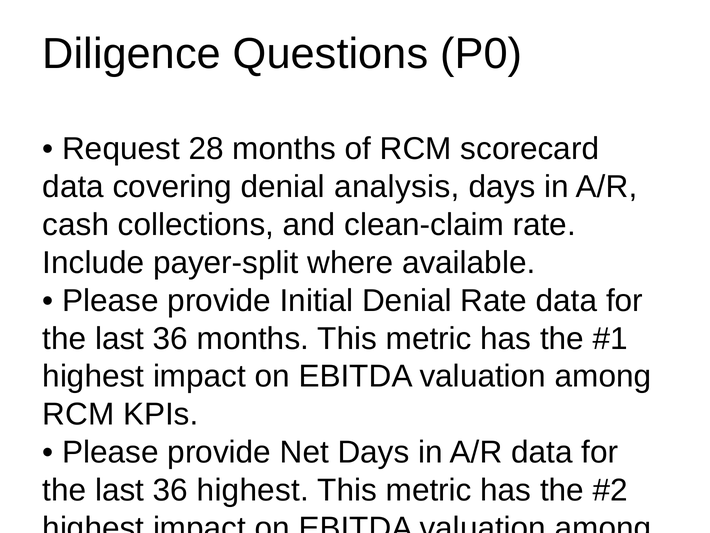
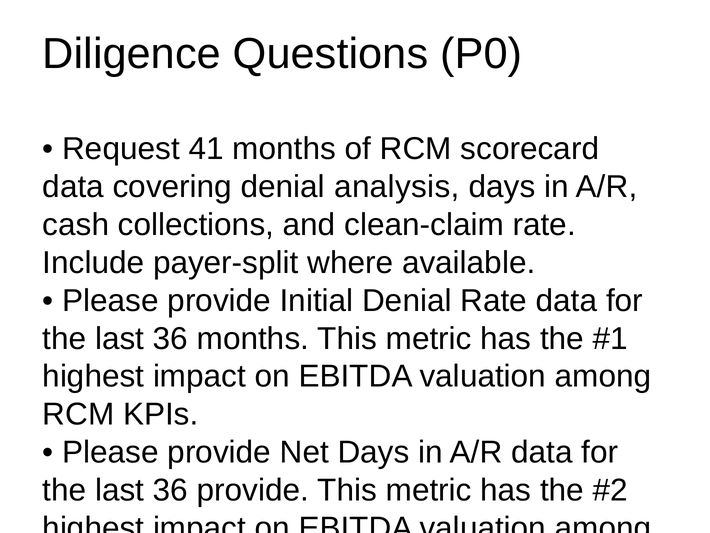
28: 28 -> 41
36 highest: highest -> provide
